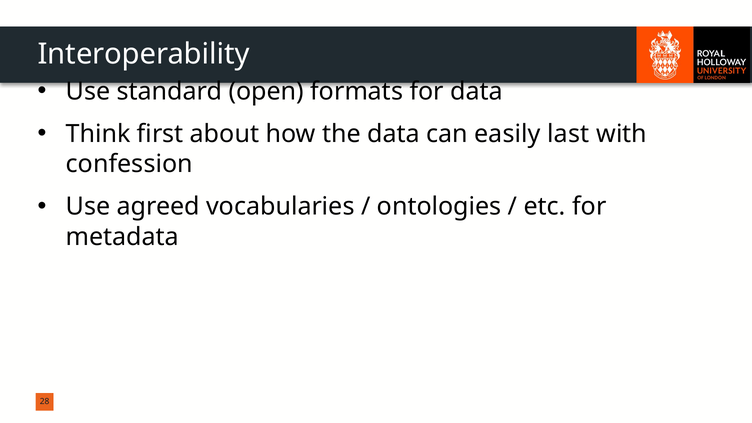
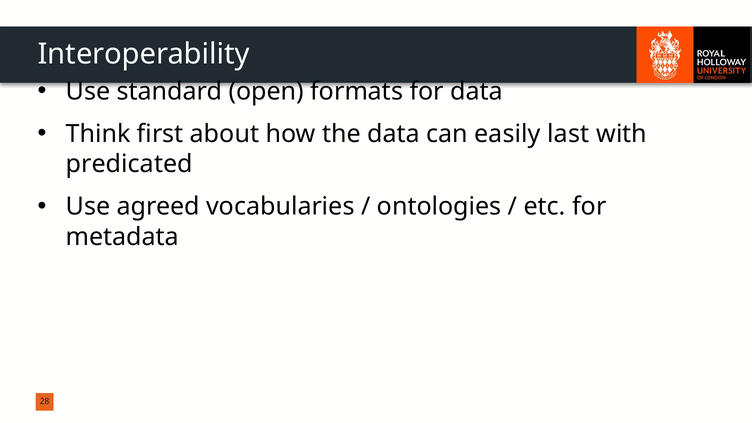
confession: confession -> predicated
